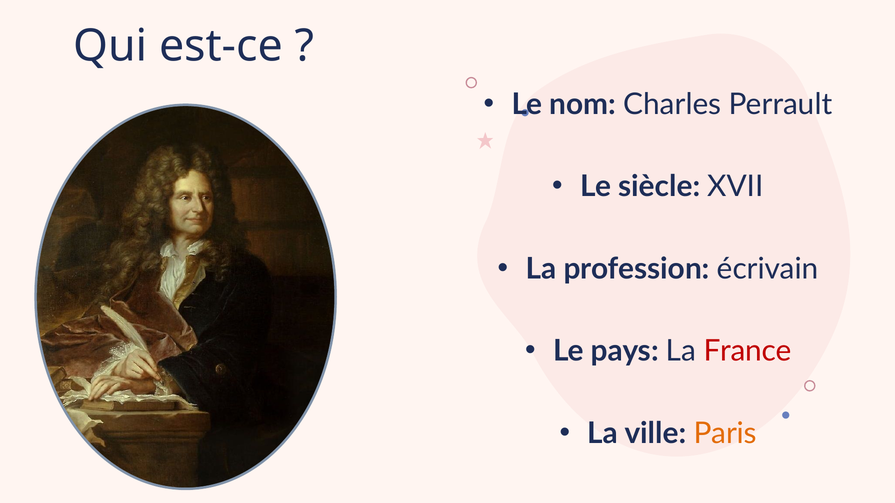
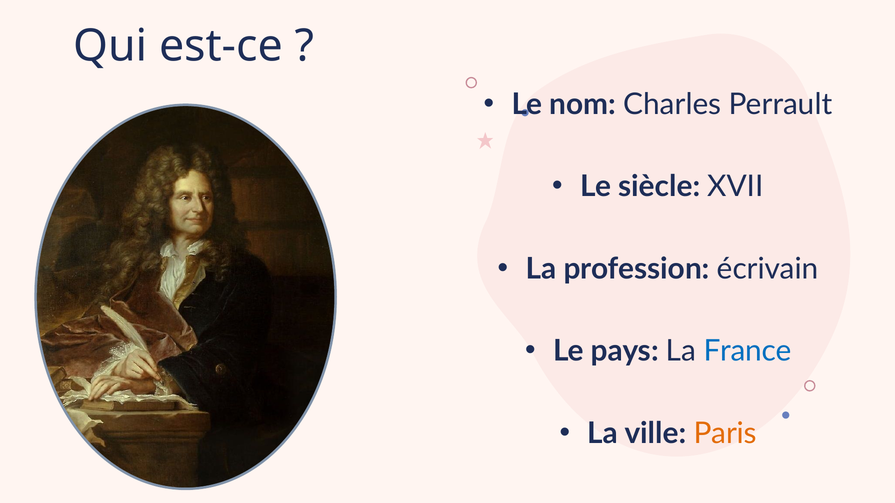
France colour: red -> blue
